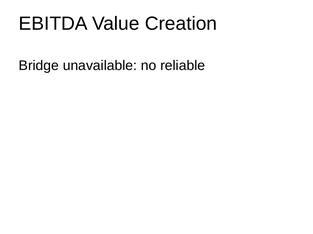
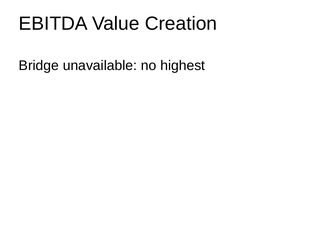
reliable: reliable -> highest
